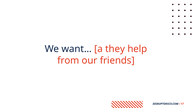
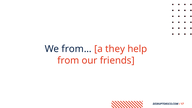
want…: want… -> from…
